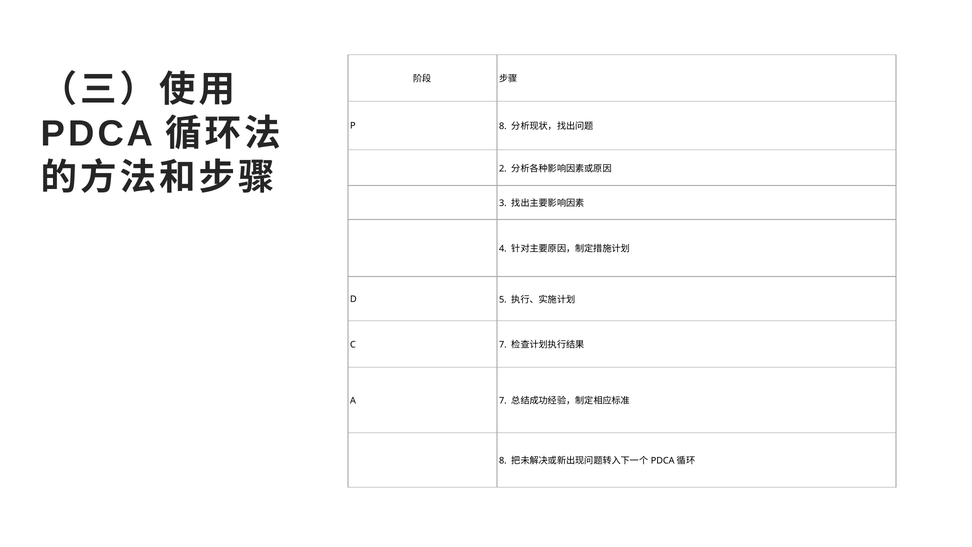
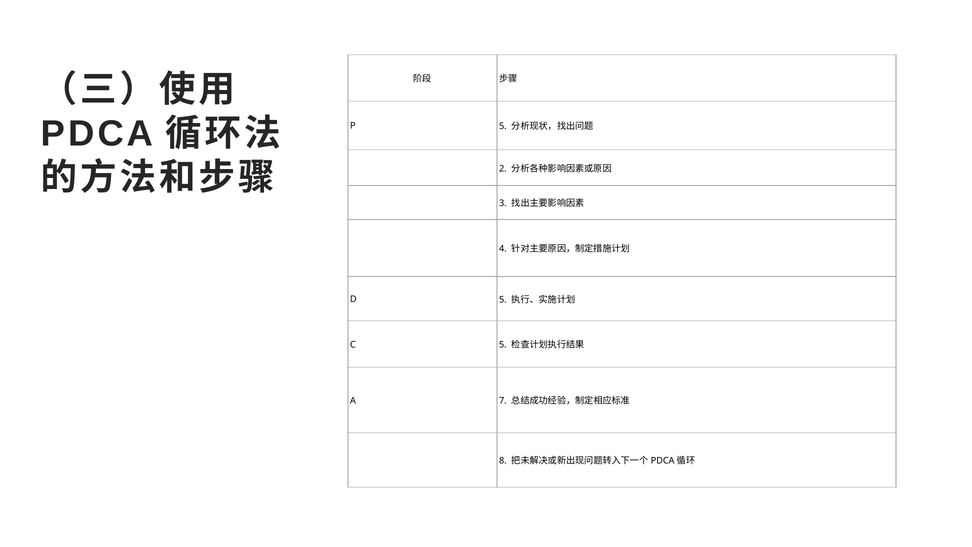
P 8: 8 -> 5
C 7: 7 -> 5
